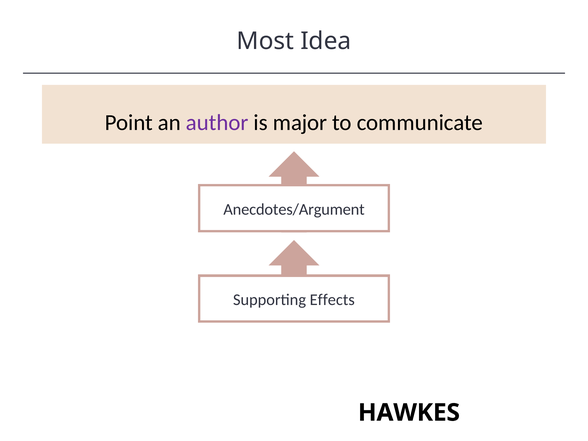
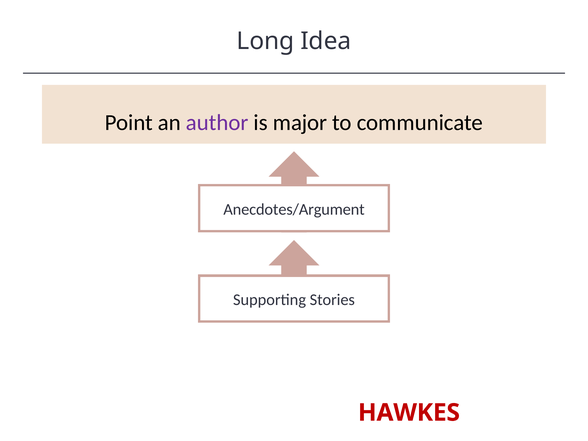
Most: Most -> Long
Effects: Effects -> Stories
HAWKES colour: black -> red
